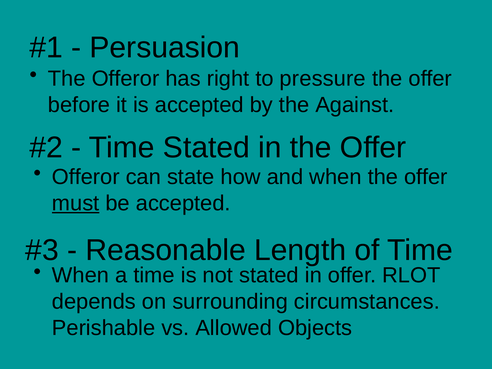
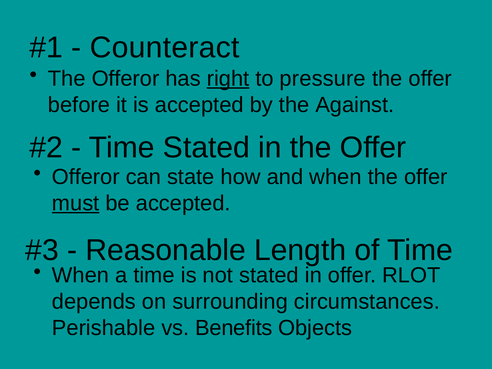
Persuasion: Persuasion -> Counteract
right underline: none -> present
Allowed: Allowed -> Benefits
